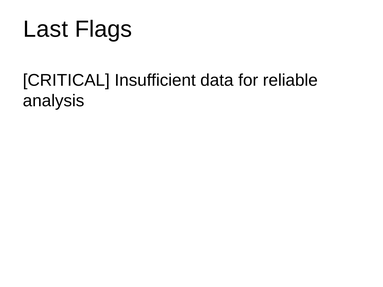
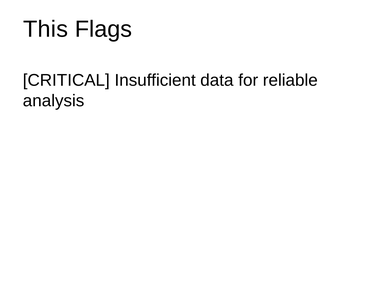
Last: Last -> This
